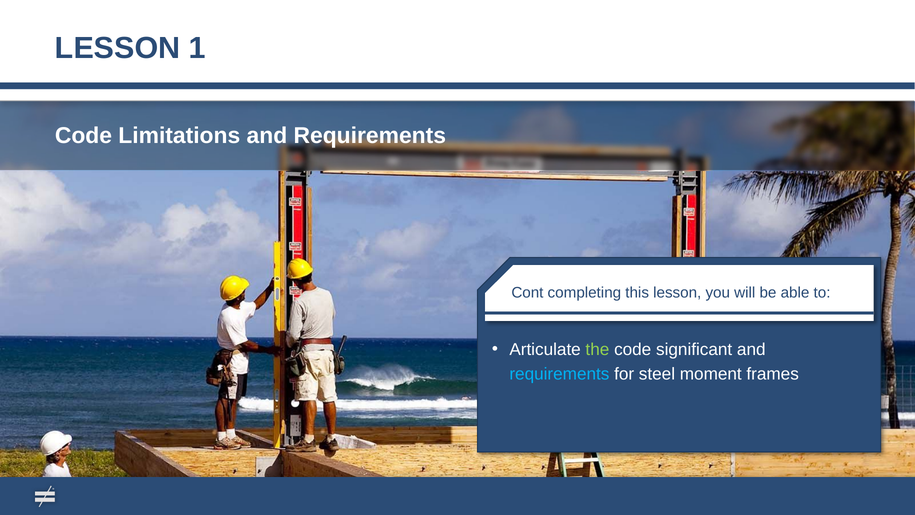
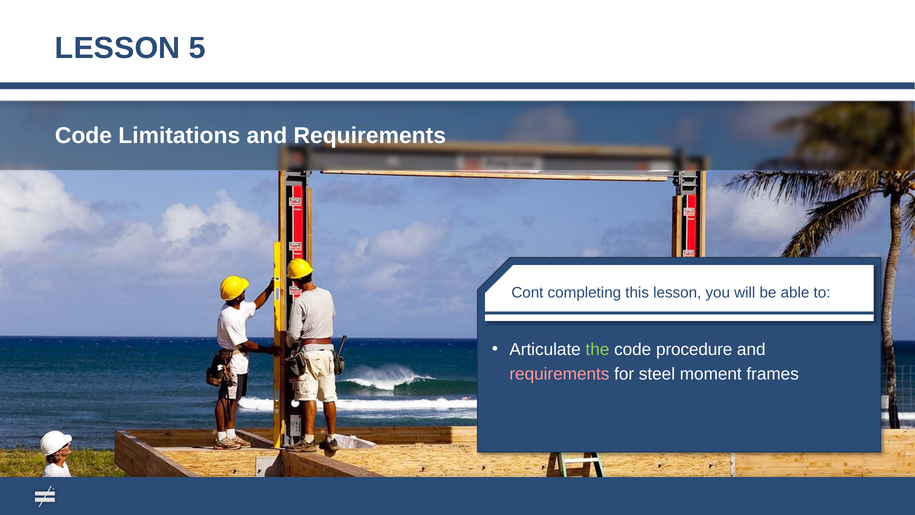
1: 1 -> 5
significant: significant -> procedure
requirements at (559, 374) colour: light blue -> pink
